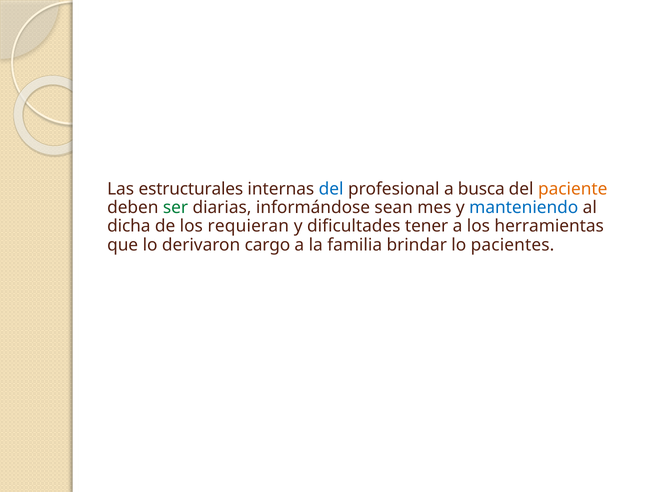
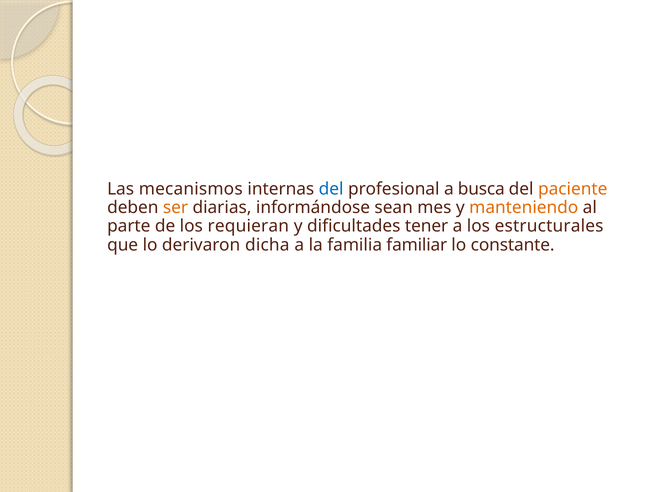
estructurales: estructurales -> mecanismos
ser colour: green -> orange
manteniendo colour: blue -> orange
dicha: dicha -> parte
herramientas: herramientas -> estructurales
cargo: cargo -> dicha
brindar: brindar -> familiar
pacientes: pacientes -> constante
